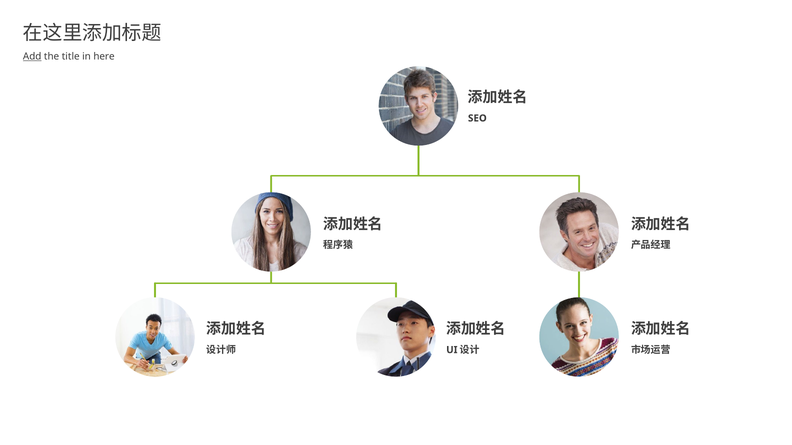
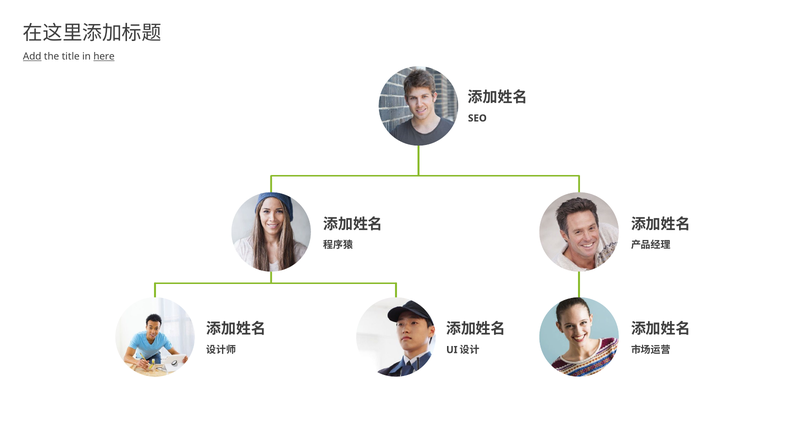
here underline: none -> present
